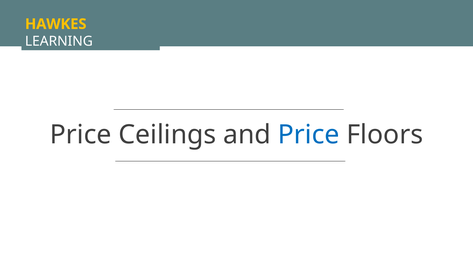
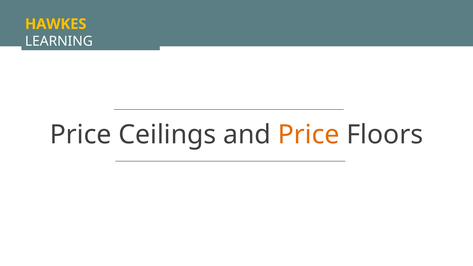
Price at (309, 135) colour: blue -> orange
